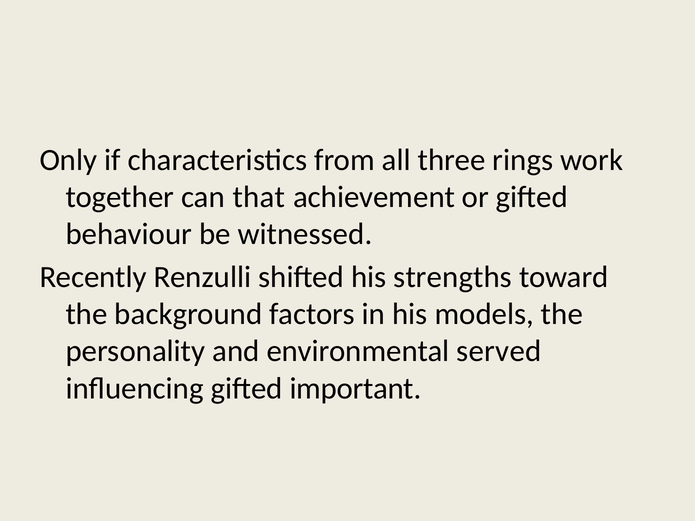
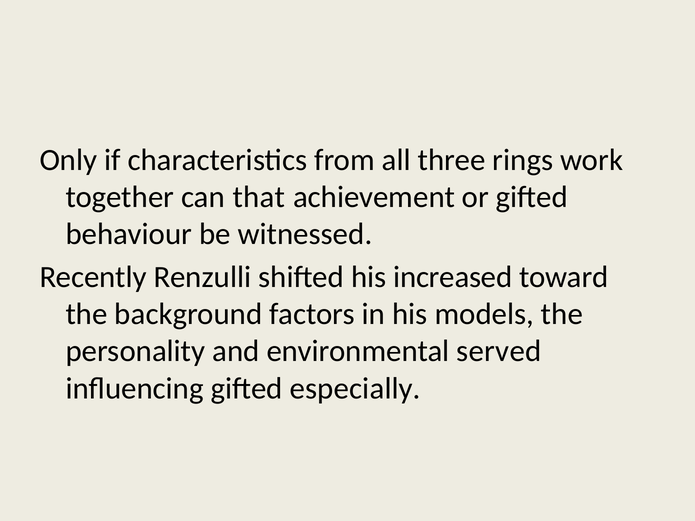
strengths: strengths -> increased
important: important -> especially
